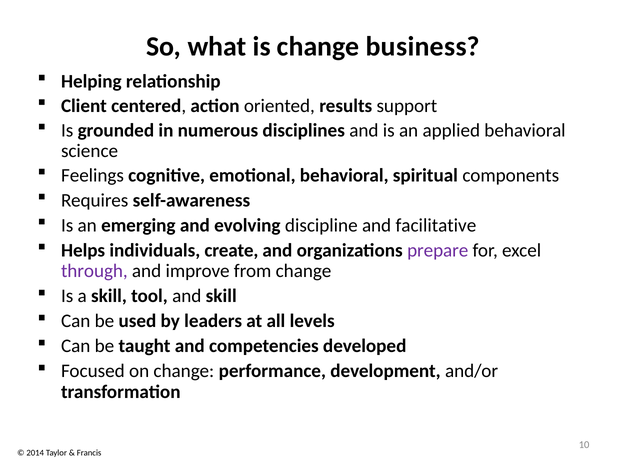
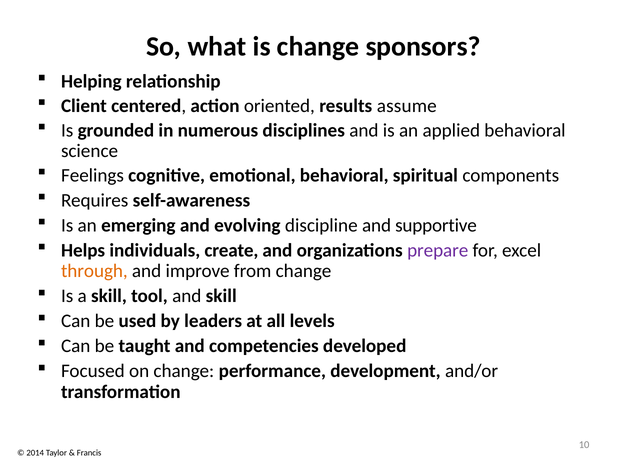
business: business -> sponsors
support: support -> assume
facilitative: facilitative -> supportive
through colour: purple -> orange
